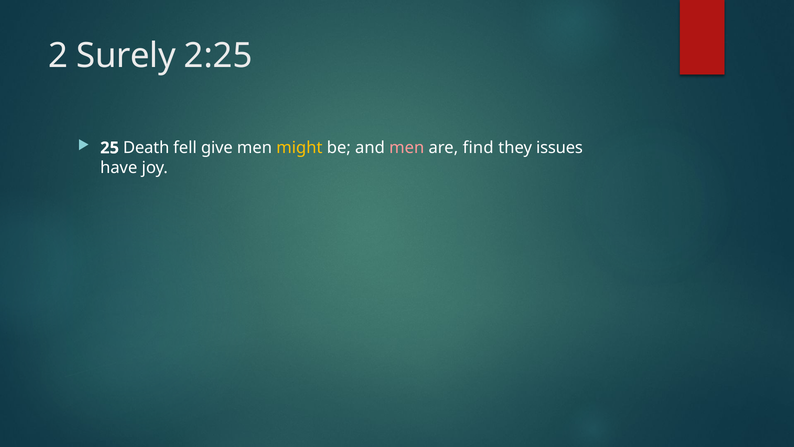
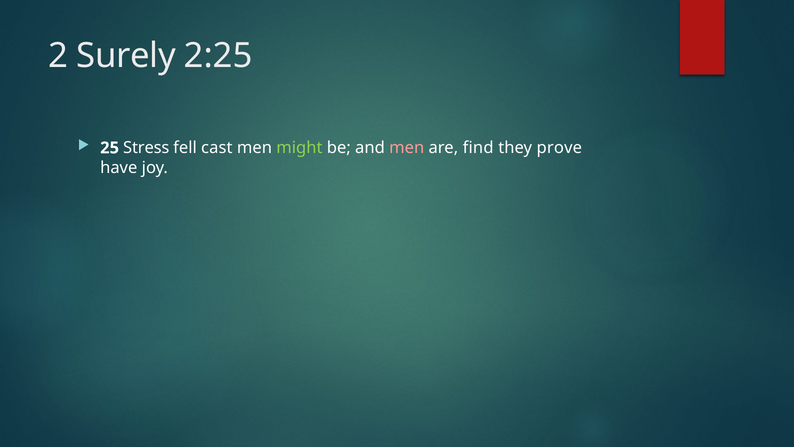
Death: Death -> Stress
give: give -> cast
might colour: yellow -> light green
issues: issues -> prove
